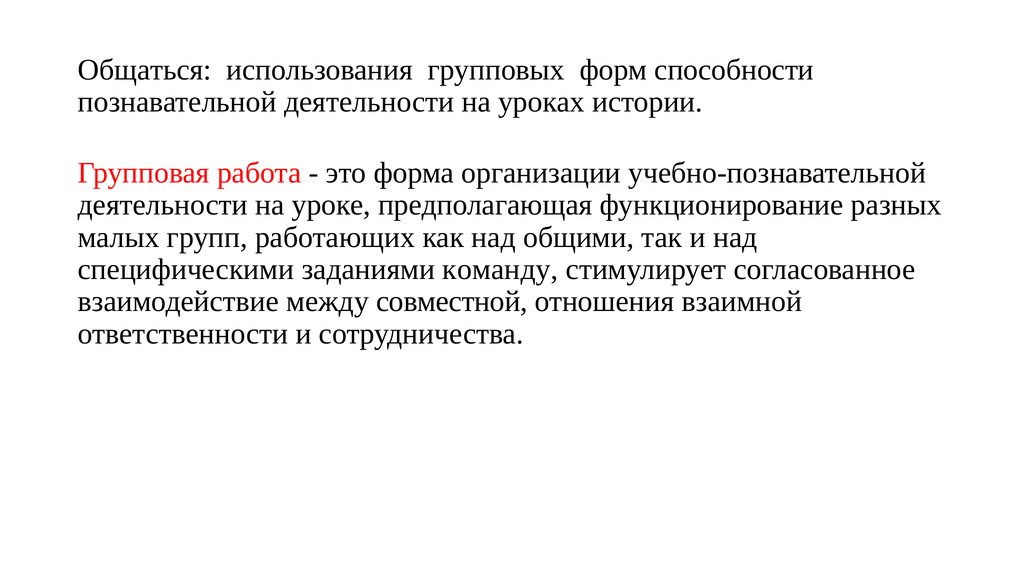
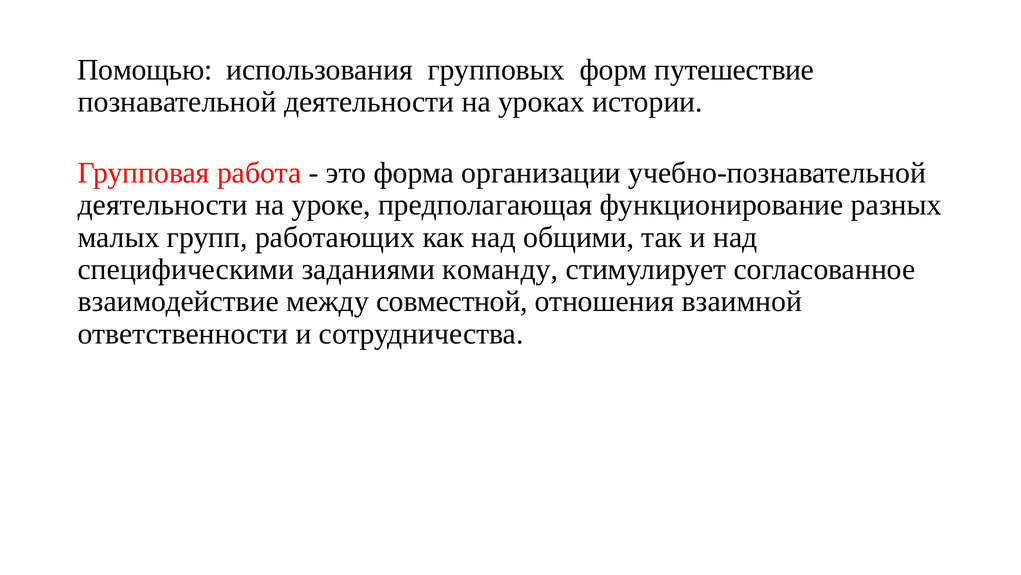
Общаться: Общаться -> Помощью
способности: способности -> путешествие
